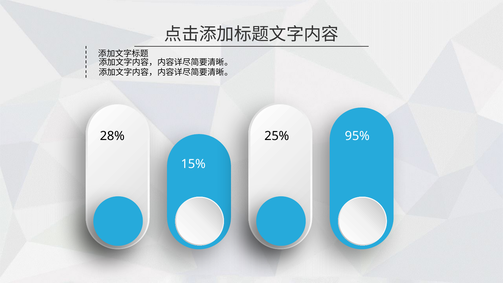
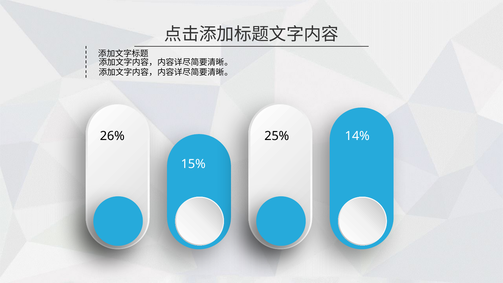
28%: 28% -> 26%
95%: 95% -> 14%
